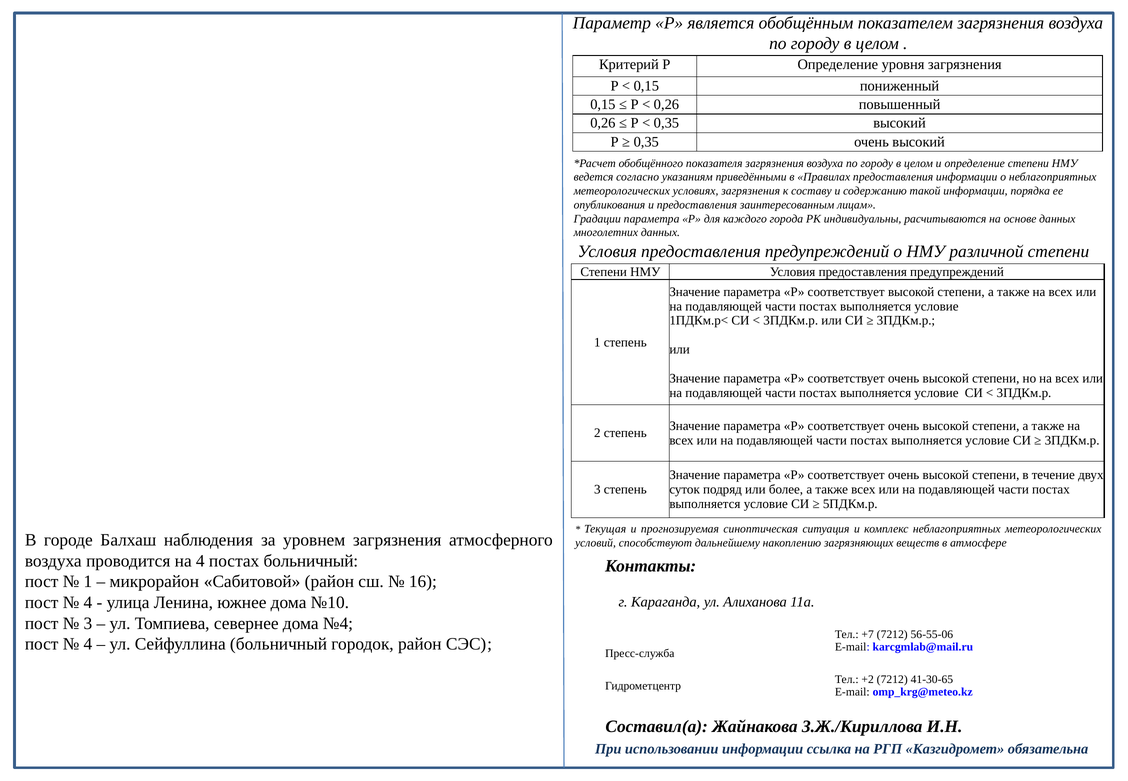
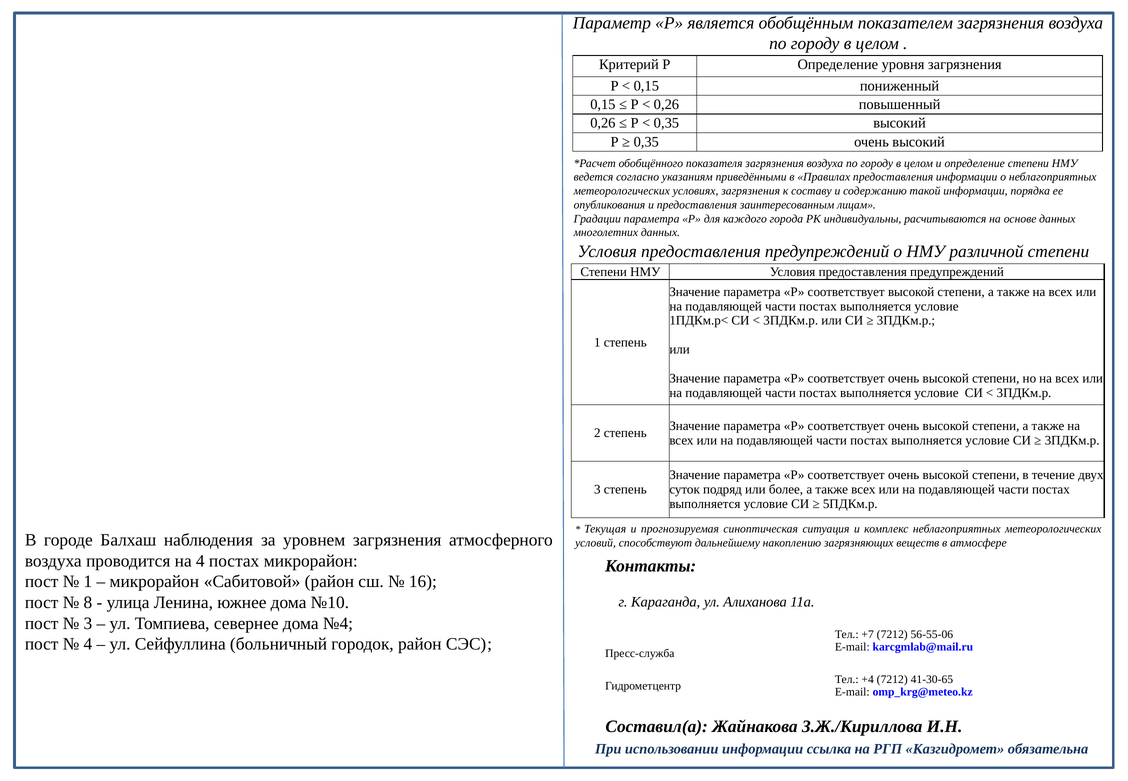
постах больничный: больничный -> микрорайон
4 at (88, 602): 4 -> 8
+2: +2 -> +4
